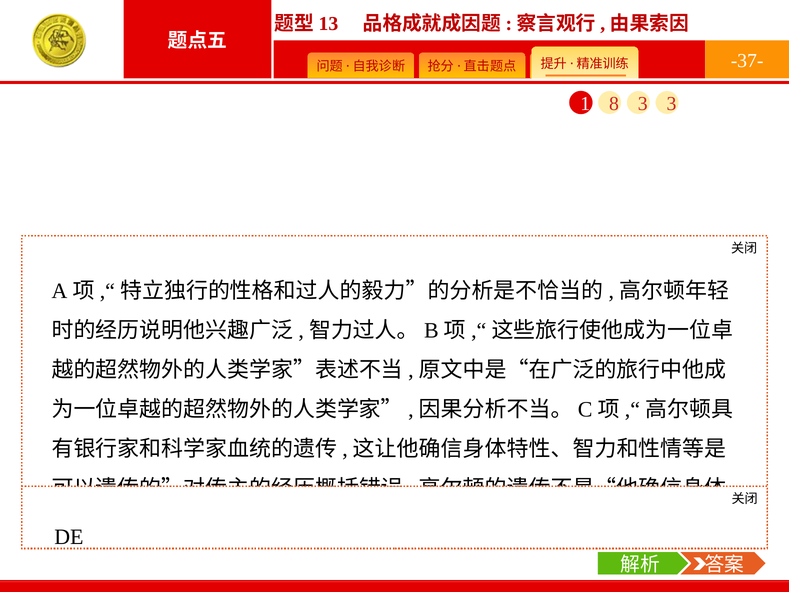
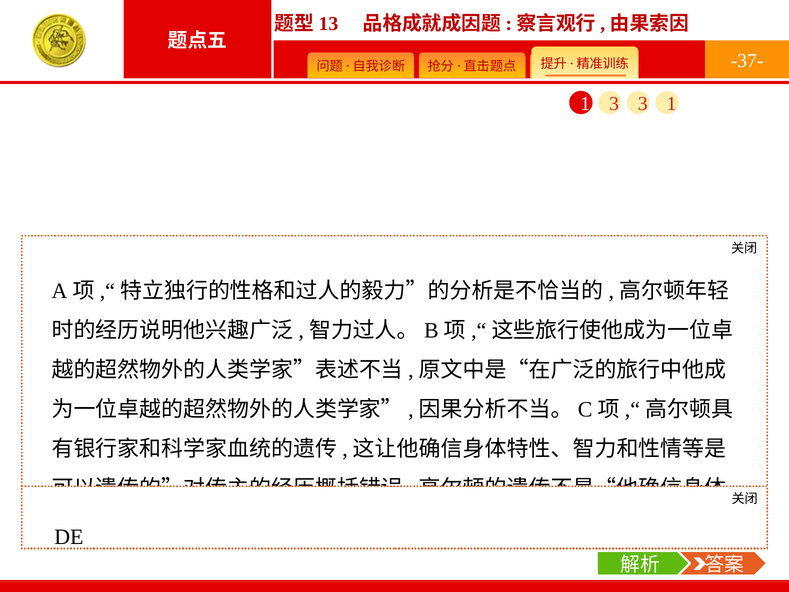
1 8: 8 -> 3
3 3: 3 -> 1
